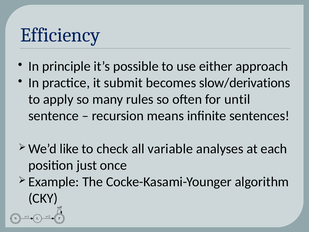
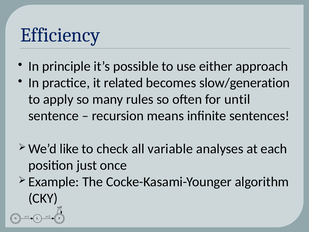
submit: submit -> related
slow/derivations: slow/derivations -> slow/generation
